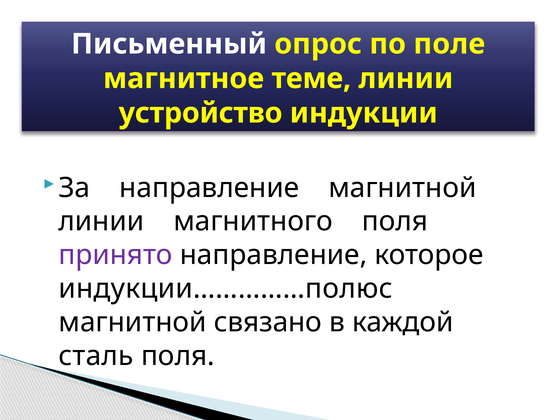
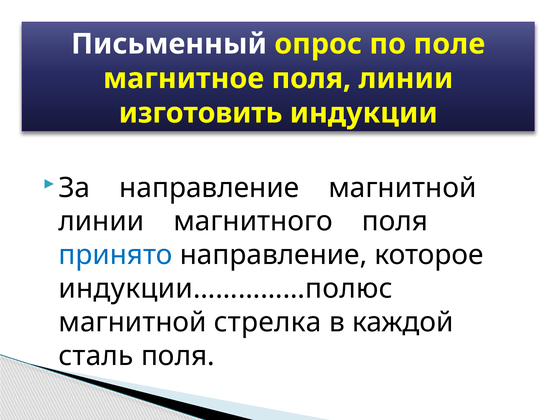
магнитное теме: теме -> поля
устройство: устройство -> изготовить
принято colour: purple -> blue
связано: связано -> стрелка
